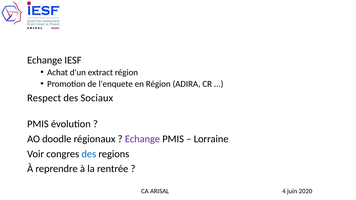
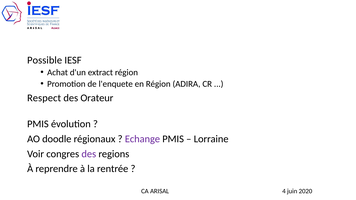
Echange at (45, 60): Echange -> Possible
Sociaux: Sociaux -> Orateur
des at (89, 154) colour: blue -> purple
